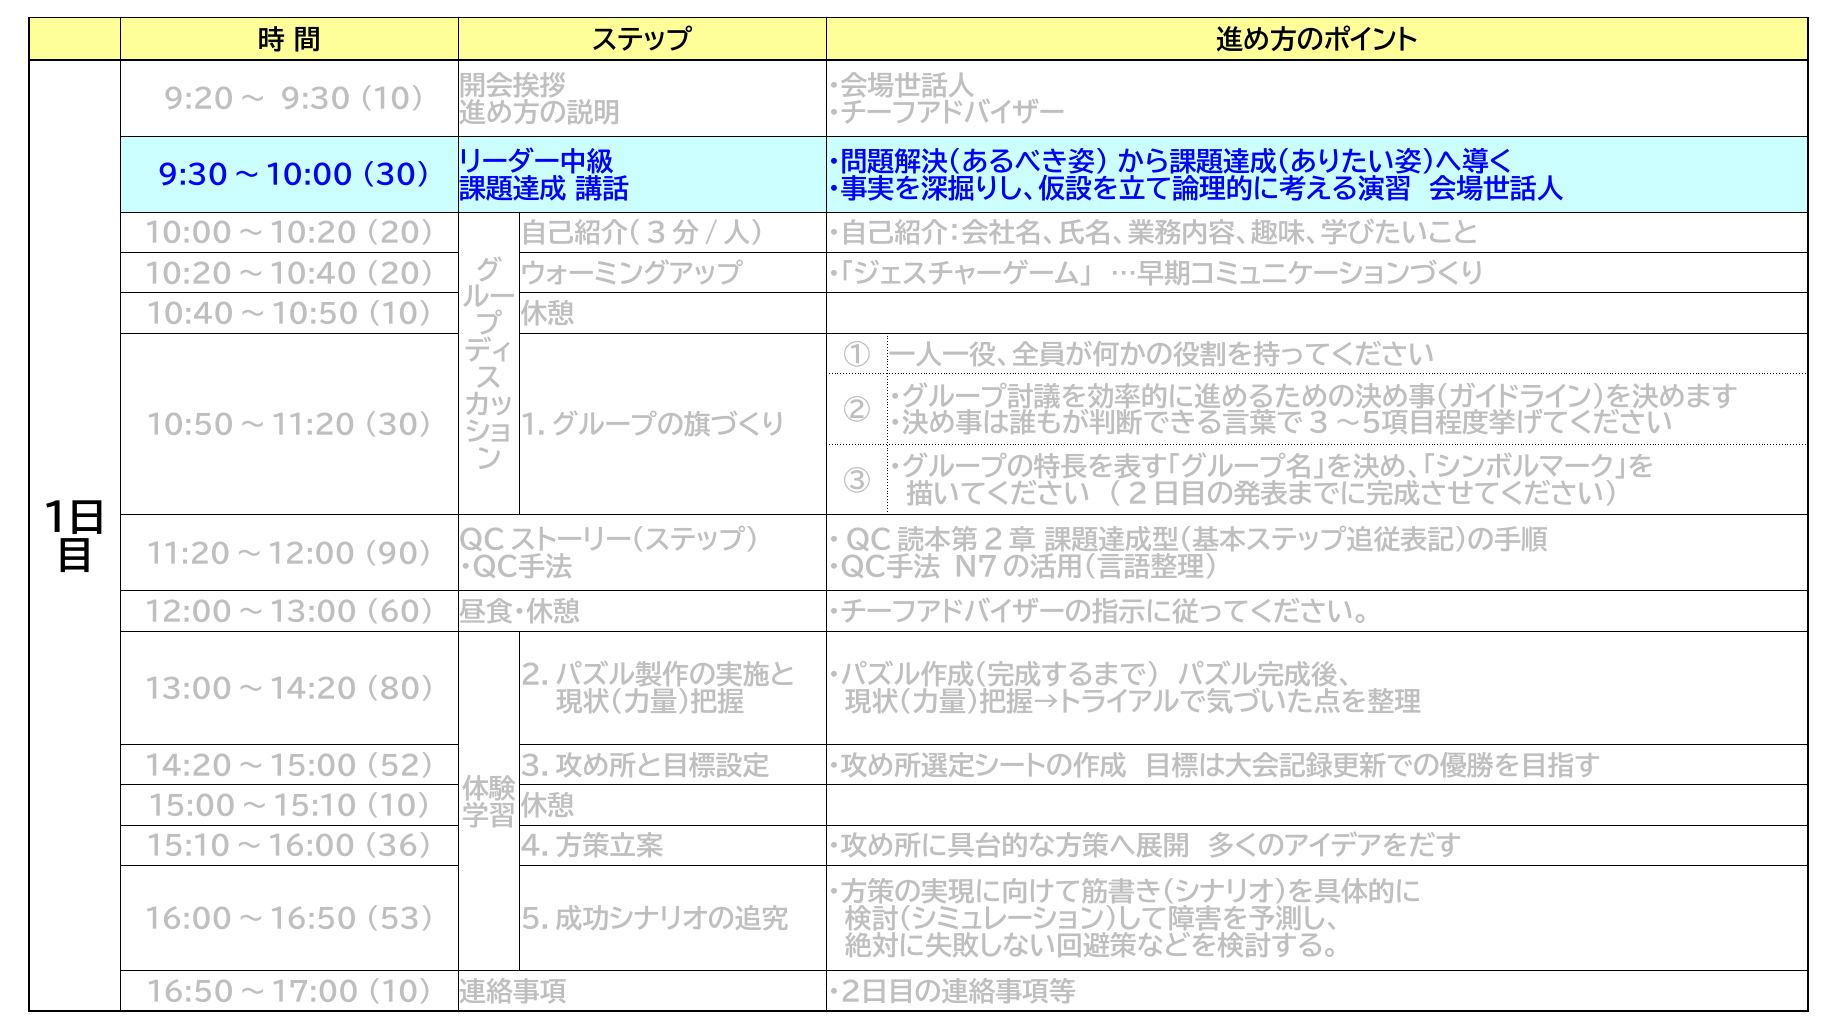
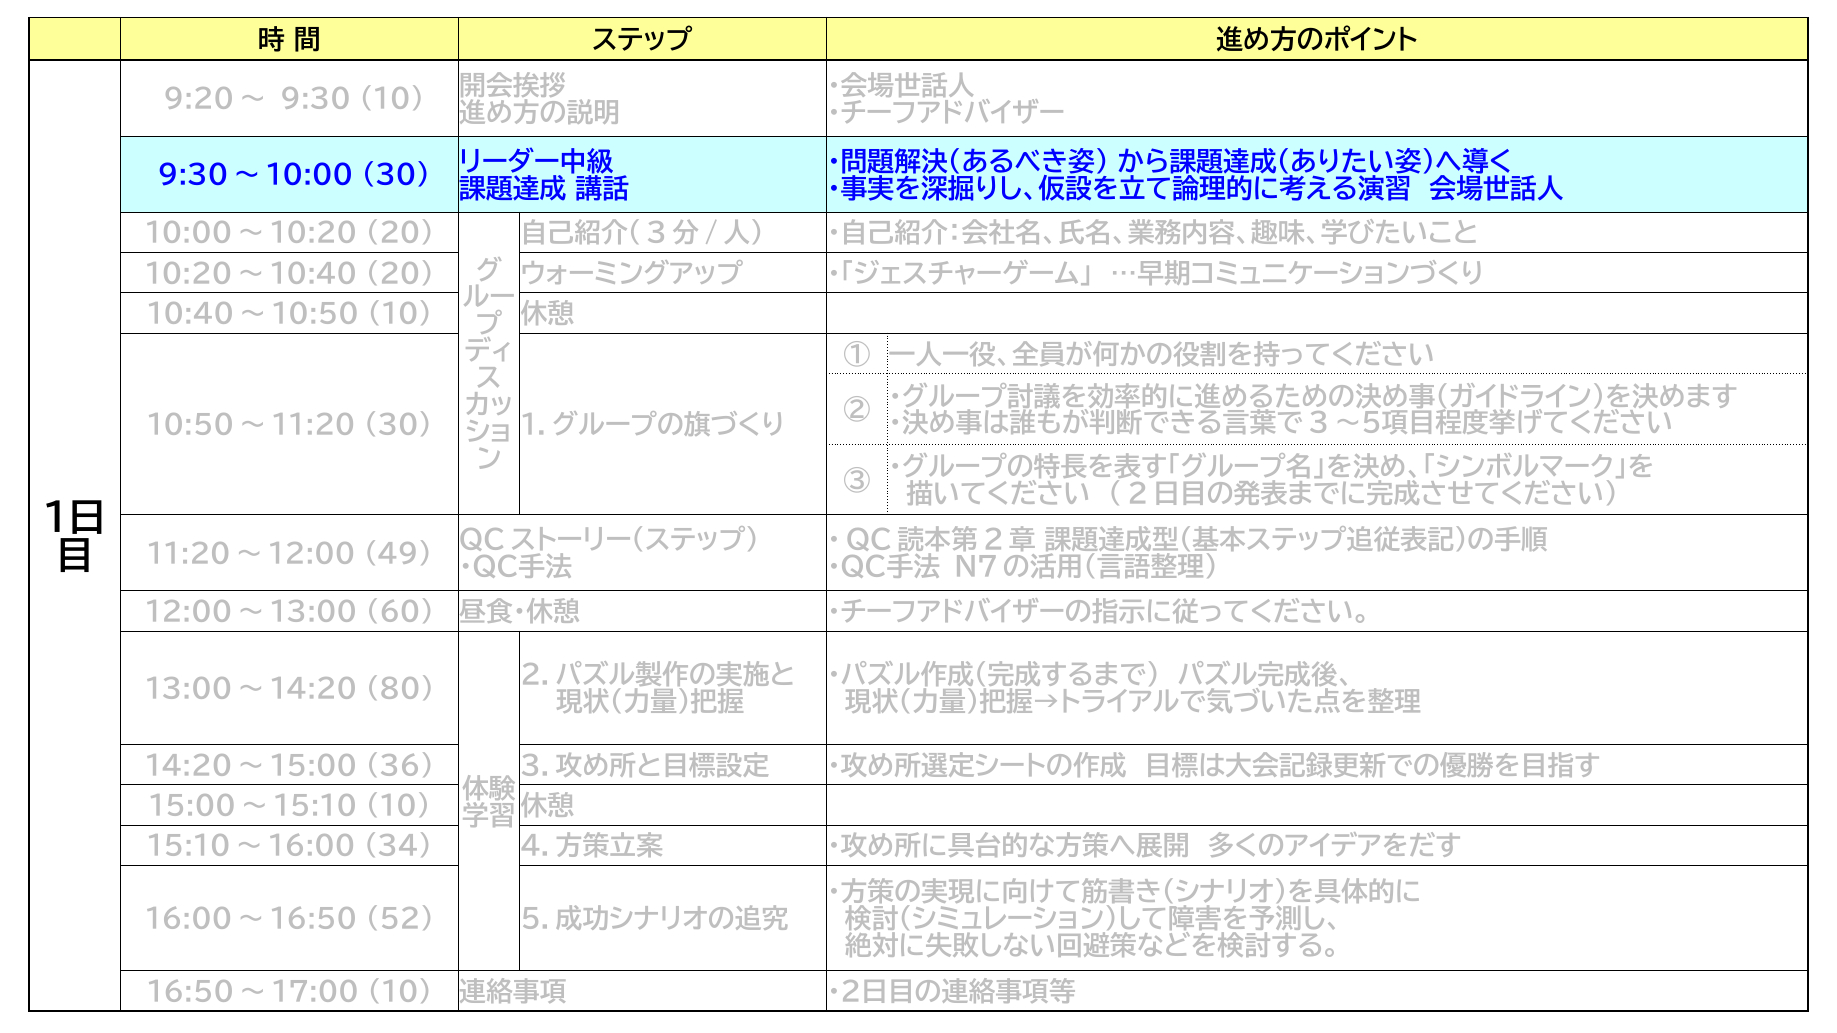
90: 90 -> 49
52: 52 -> 36
36: 36 -> 34
53: 53 -> 52
